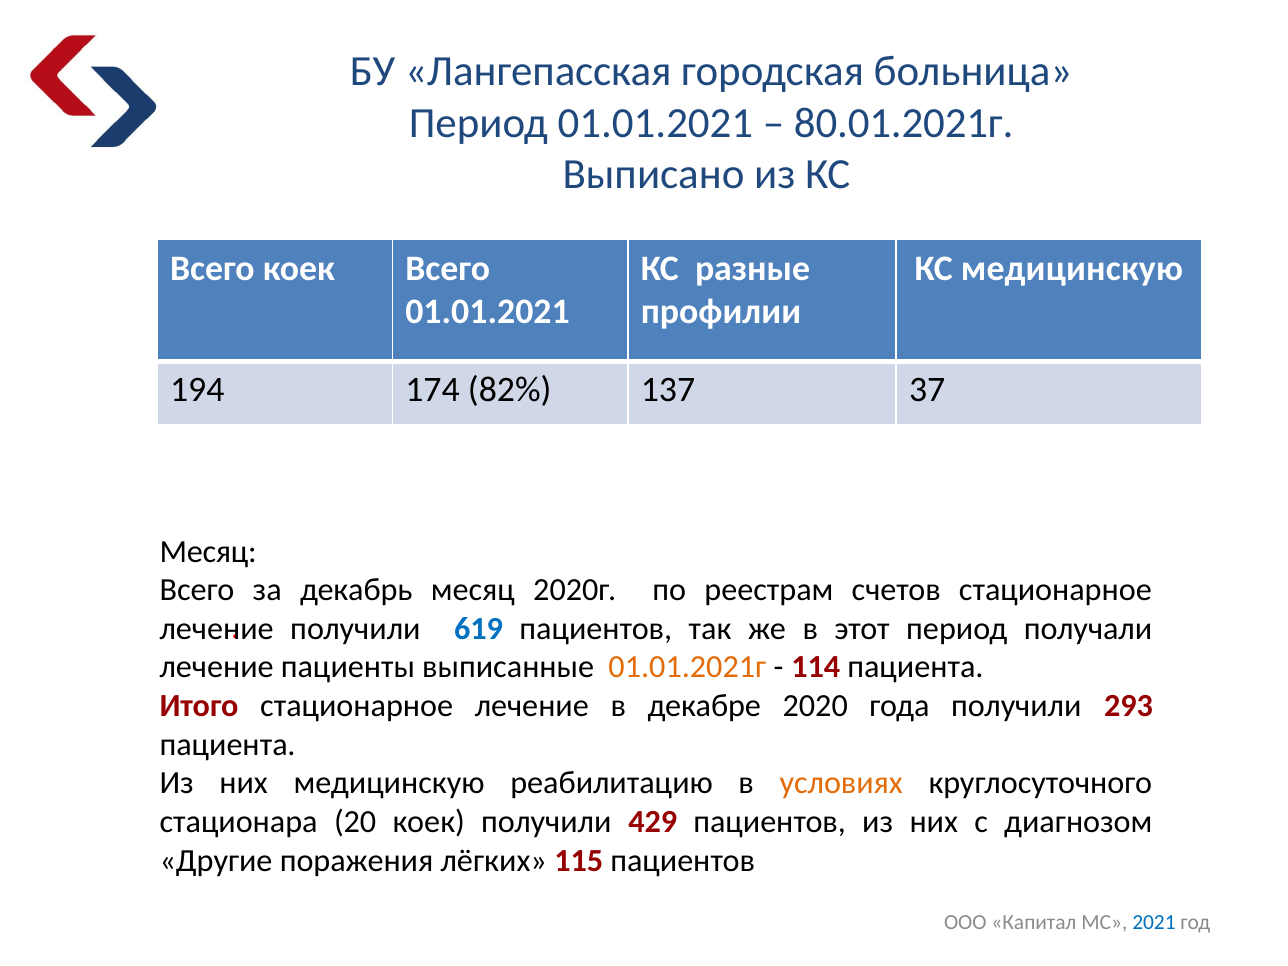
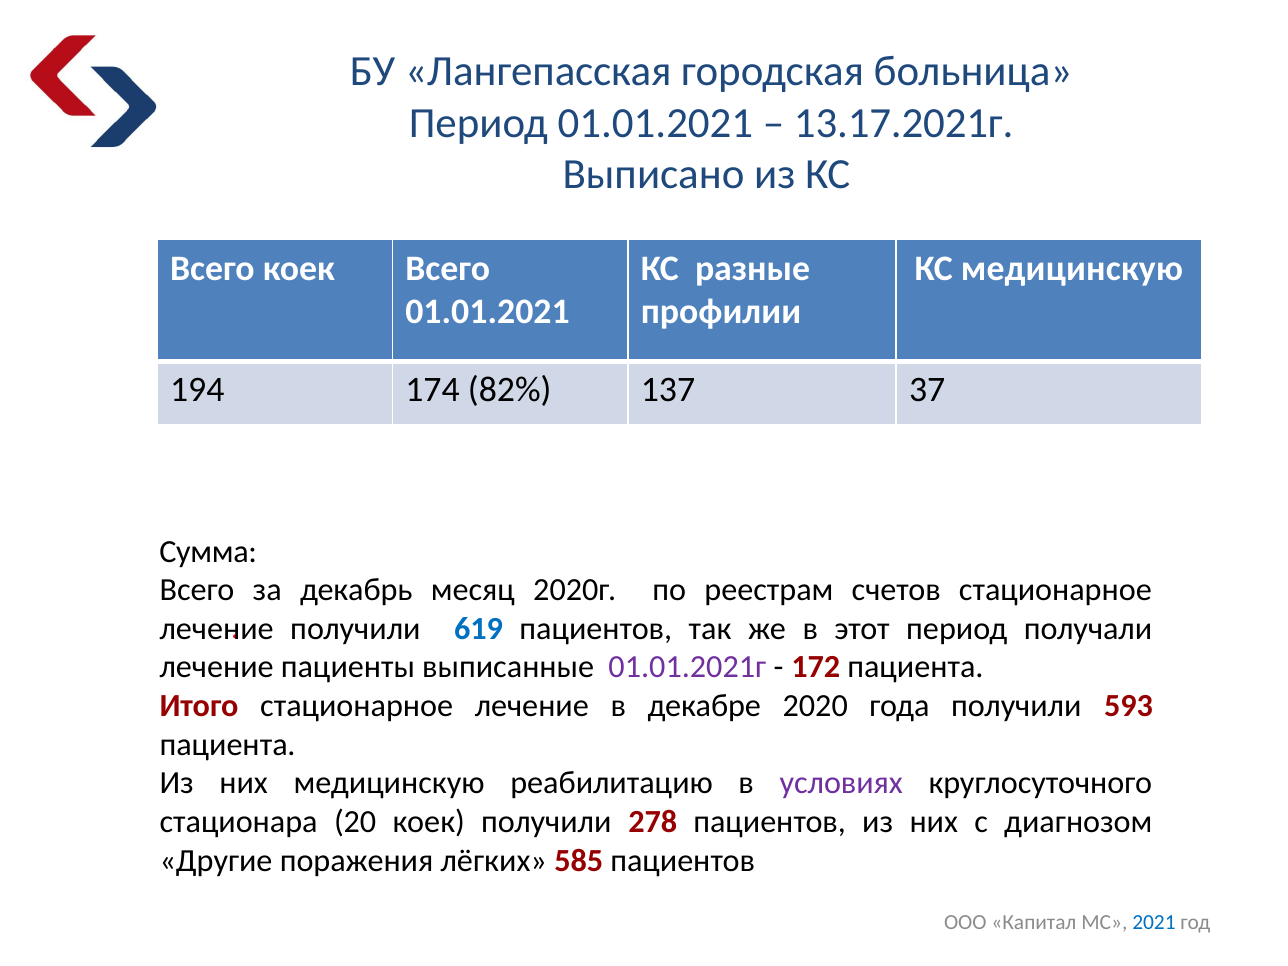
80.01.2021г: 80.01.2021г -> 13.17.2021г
Месяц at (208, 551): Месяц -> Сумма
01.01.2021г colour: orange -> purple
114: 114 -> 172
293: 293 -> 593
условиях colour: orange -> purple
429: 429 -> 278
115: 115 -> 585
